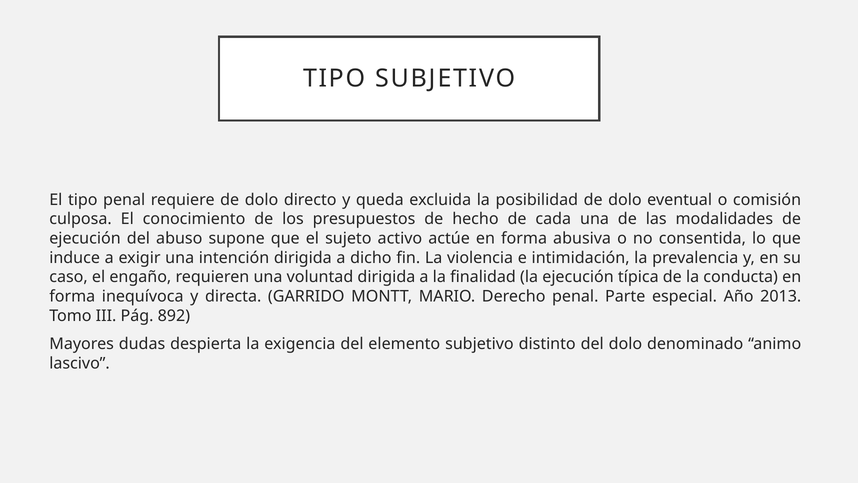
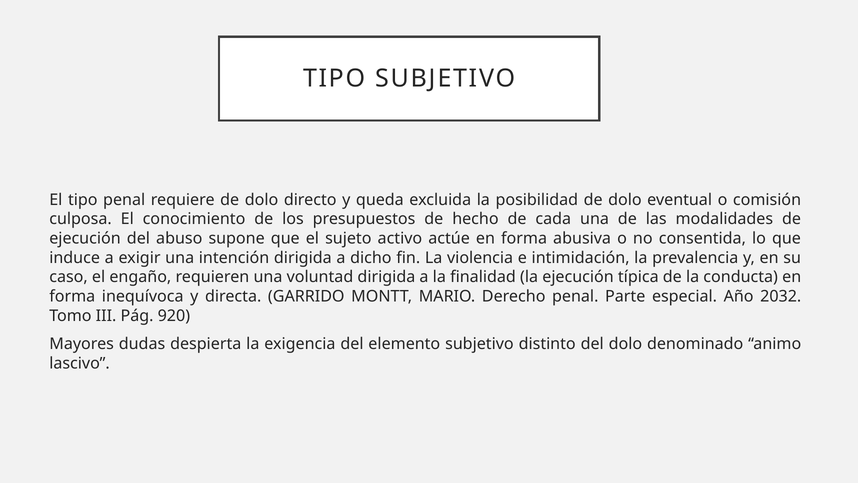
2013: 2013 -> 2032
892: 892 -> 920
